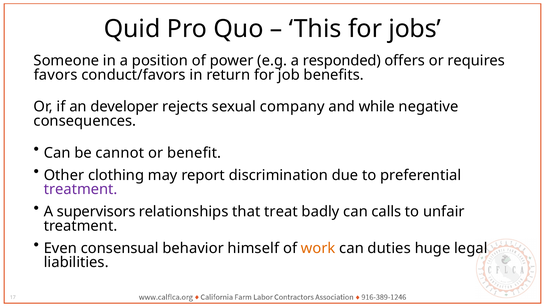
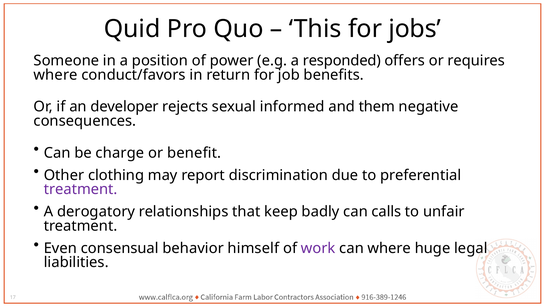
favors at (56, 75): favors -> where
company: company -> informed
while: while -> them
cannot: cannot -> charge
supervisors: supervisors -> derogatory
treat: treat -> keep
work colour: orange -> purple
can duties: duties -> where
